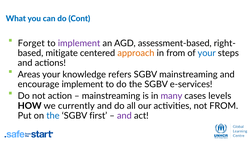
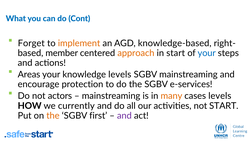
implement at (79, 43) colour: purple -> orange
assessment-based: assessment-based -> knowledge-based
mitigate: mitigate -> member
in from: from -> start
knowledge refers: refers -> levels
encourage implement: implement -> protection
action: action -> actors
many colour: purple -> orange
not FROM: FROM -> START
the at (53, 115) colour: blue -> orange
